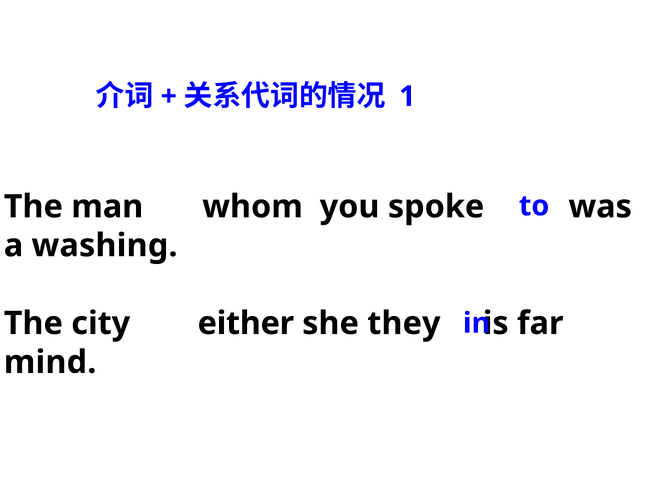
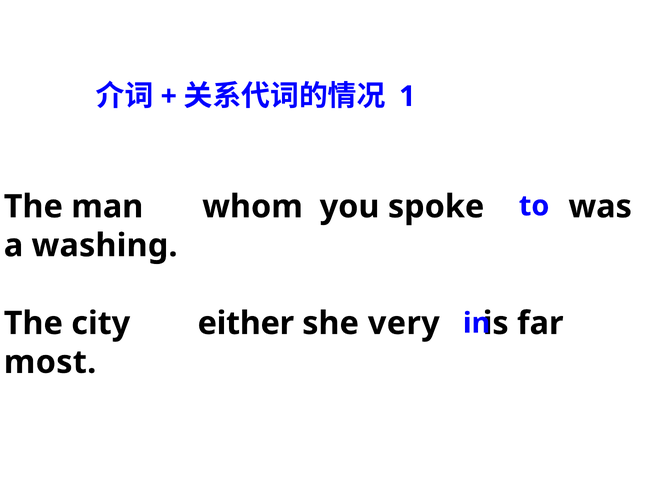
they: they -> very
mind: mind -> most
